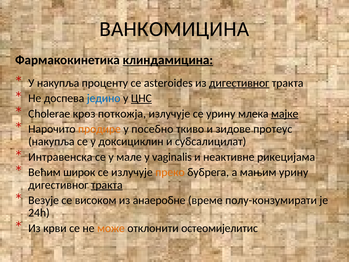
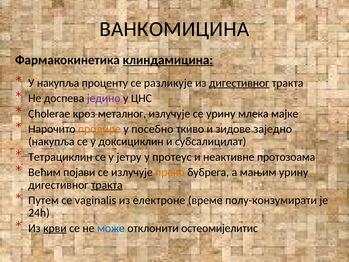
asteroides: asteroides -> разликује
једино colour: blue -> purple
ЦНС underline: present -> none
поткожја: поткожја -> металног
мајке underline: present -> none
протеус: протеус -> заједно
Интравенска: Интравенска -> Тетрациклин
мале: мале -> јетру
vaginalis: vaginalis -> протеус
рикецијама: рикецијама -> протозоама
широк: широк -> појави
Везује: Везује -> Путем
високом: високом -> vaginalis
анаеробне: анаеробне -> електроне
крви underline: none -> present
може colour: orange -> blue
